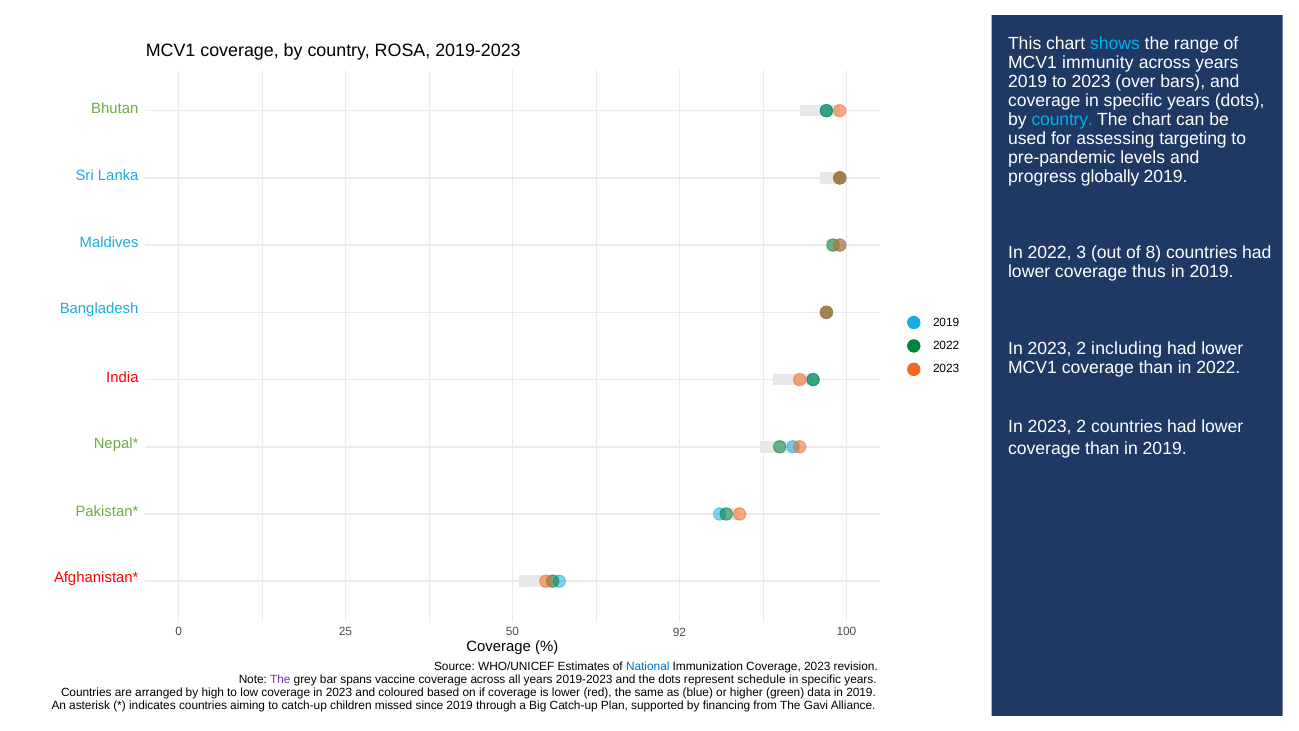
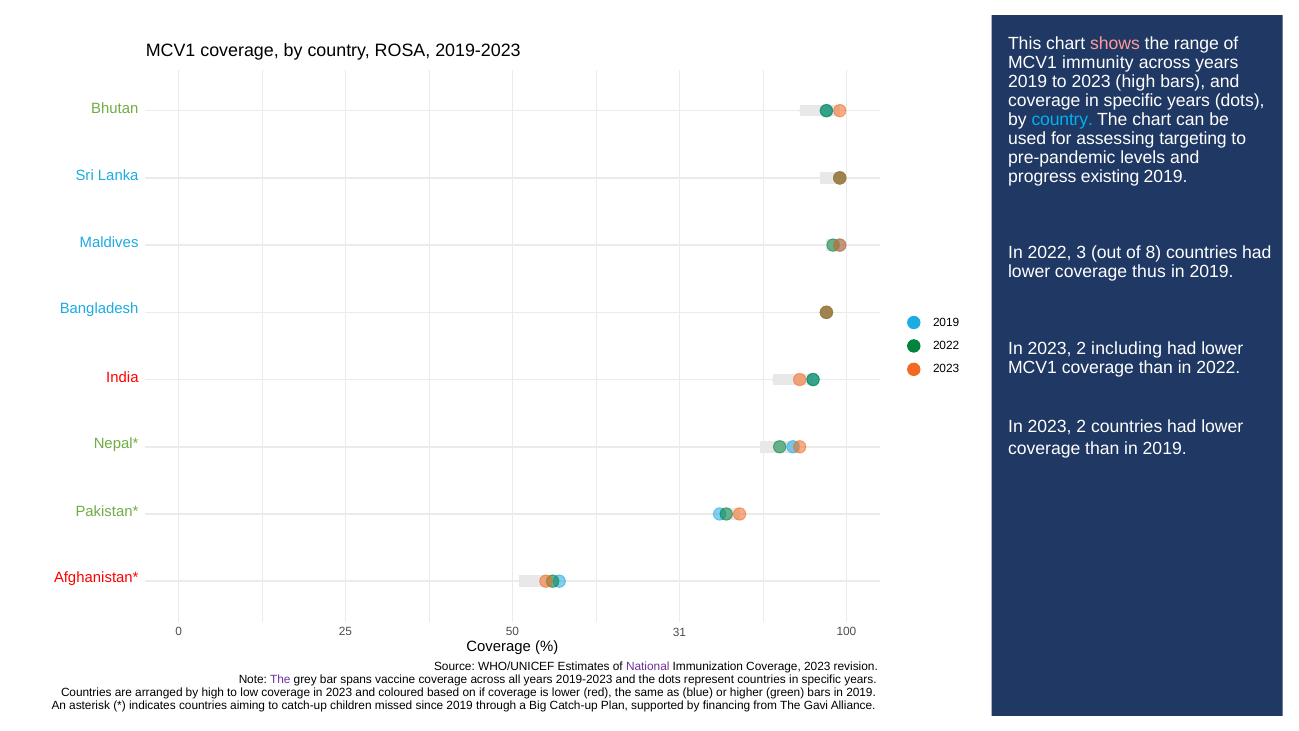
shows colour: light blue -> pink
2023 over: over -> high
globally: globally -> existing
92: 92 -> 31
National colour: blue -> purple
represent schedule: schedule -> countries
green data: data -> bars
